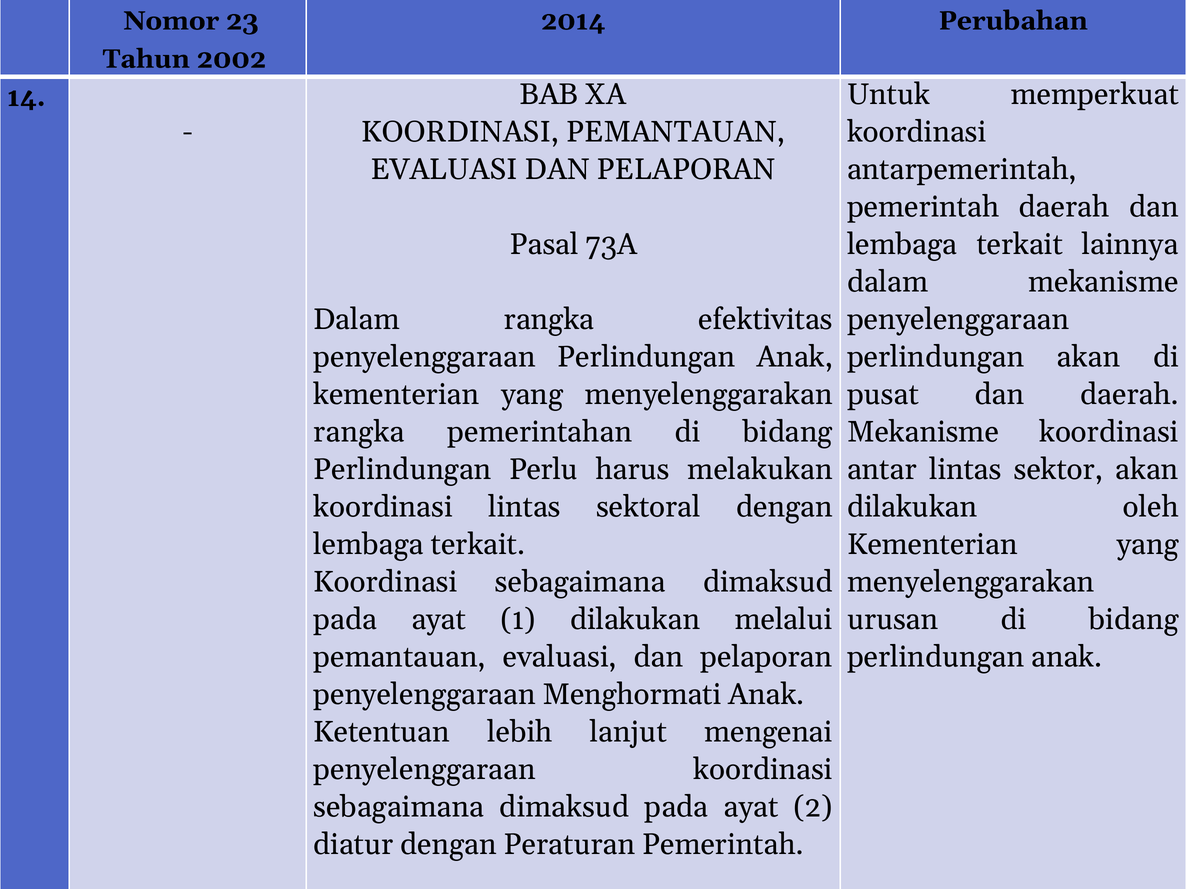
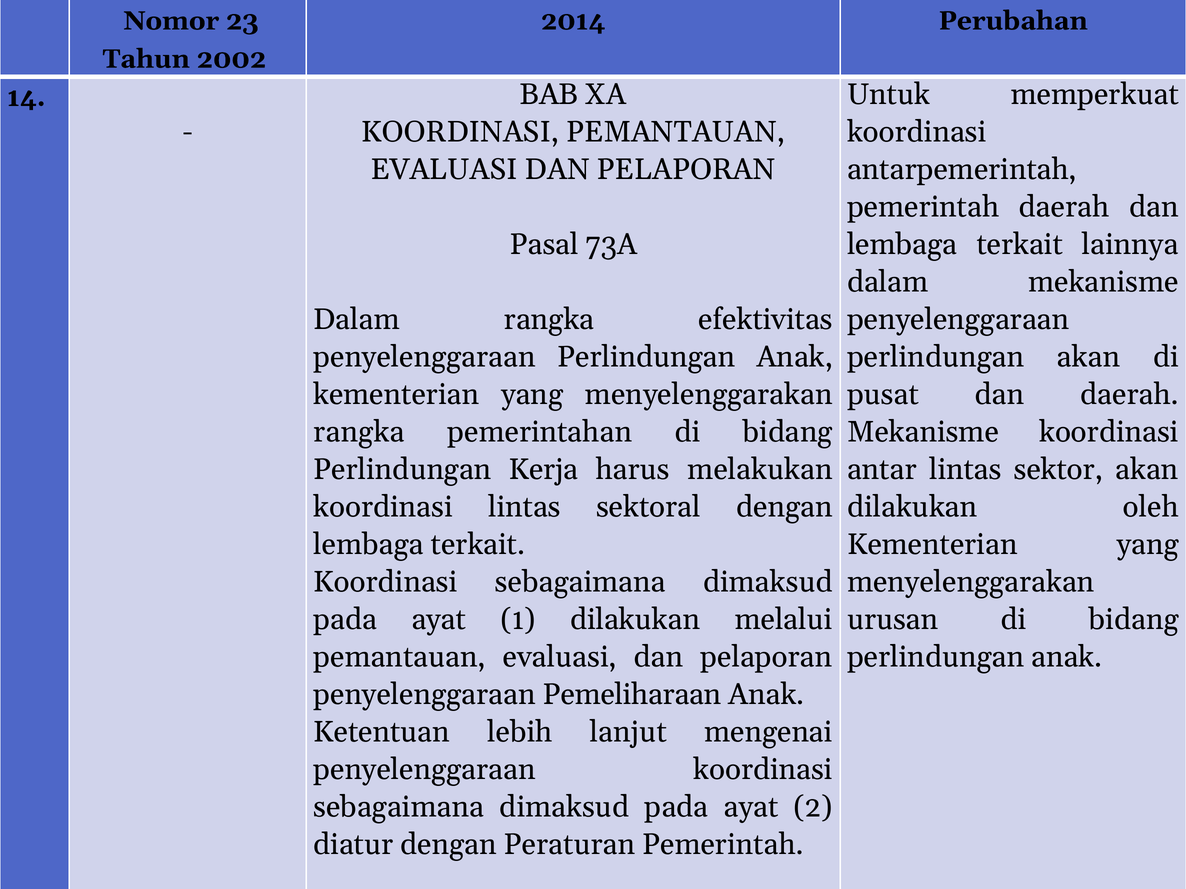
Perlu: Perlu -> Kerja
Menghormati: Menghormati -> Pemeliharaan
